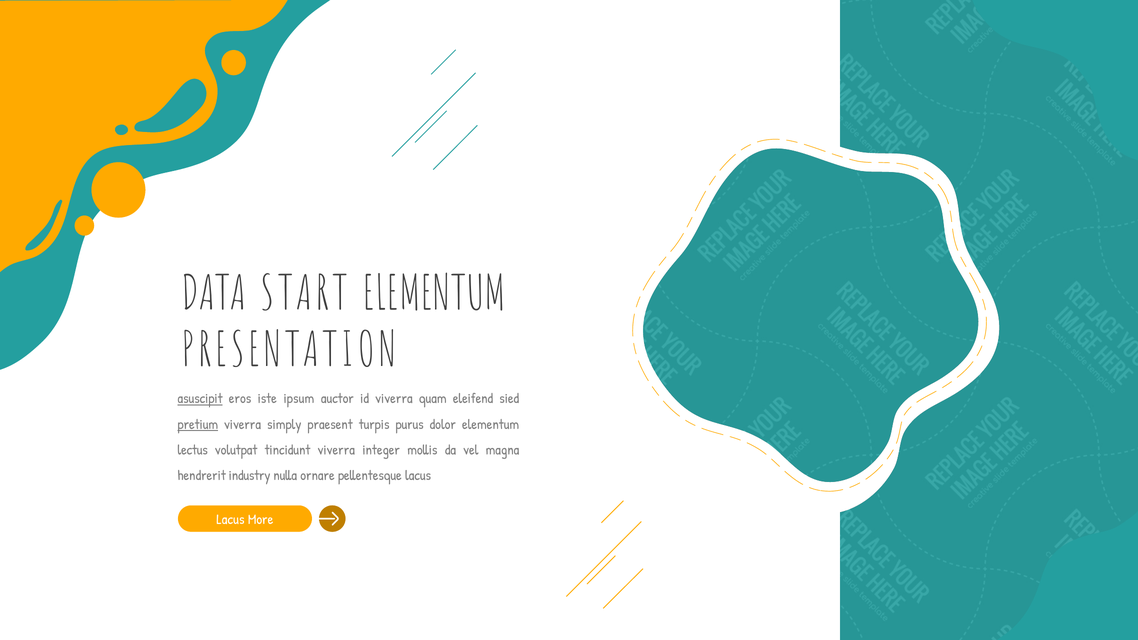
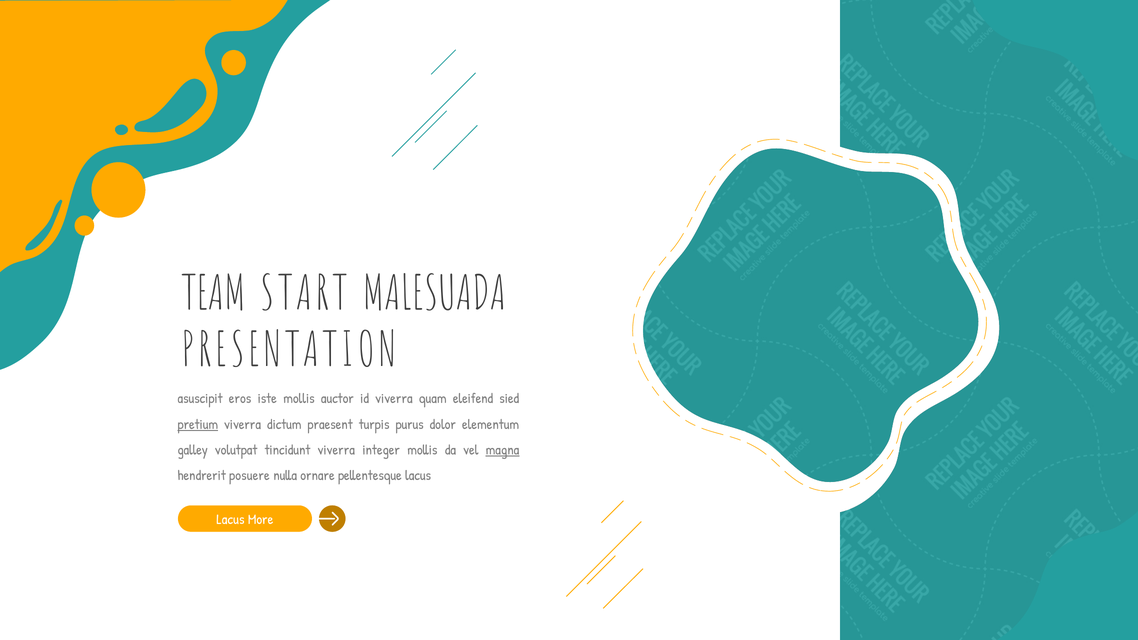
DATA: DATA -> TEAM
START ELEMENTUM: ELEMENTUM -> MALESUADA
asuscipit underline: present -> none
iste ipsum: ipsum -> mollis
simply: simply -> dictum
lectus: lectus -> galley
magna underline: none -> present
industry: industry -> posuere
